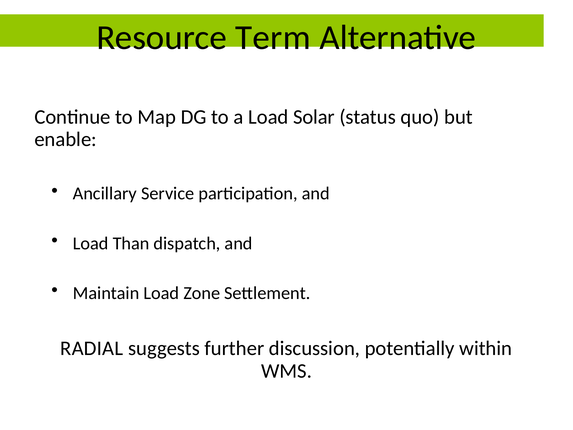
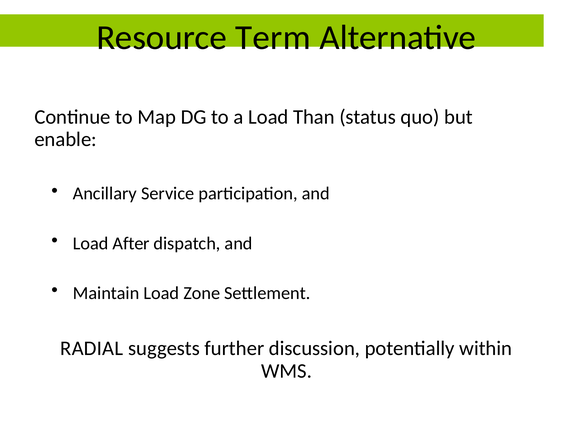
Solar: Solar -> Than
Than: Than -> After
